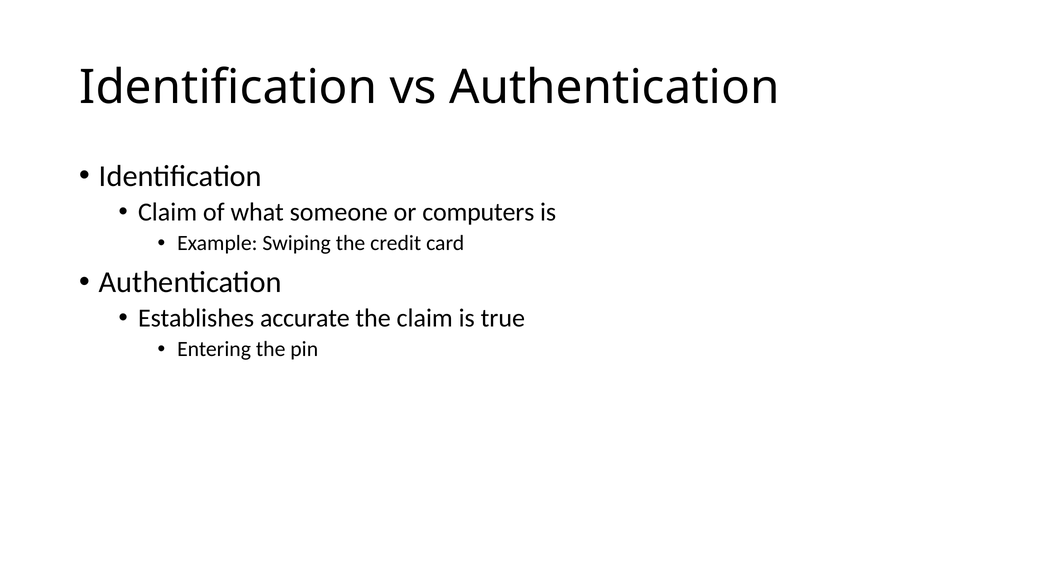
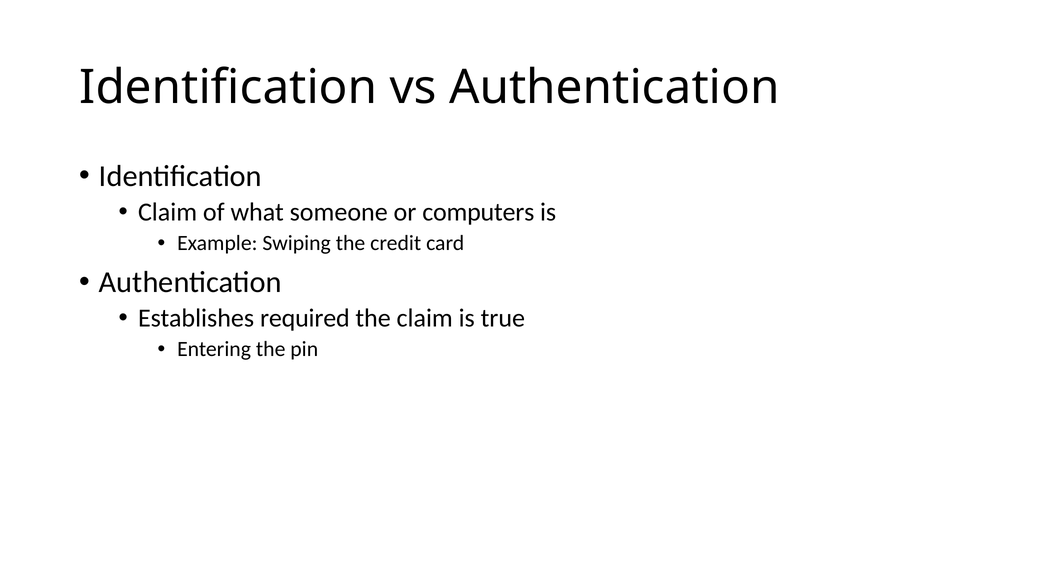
accurate: accurate -> required
